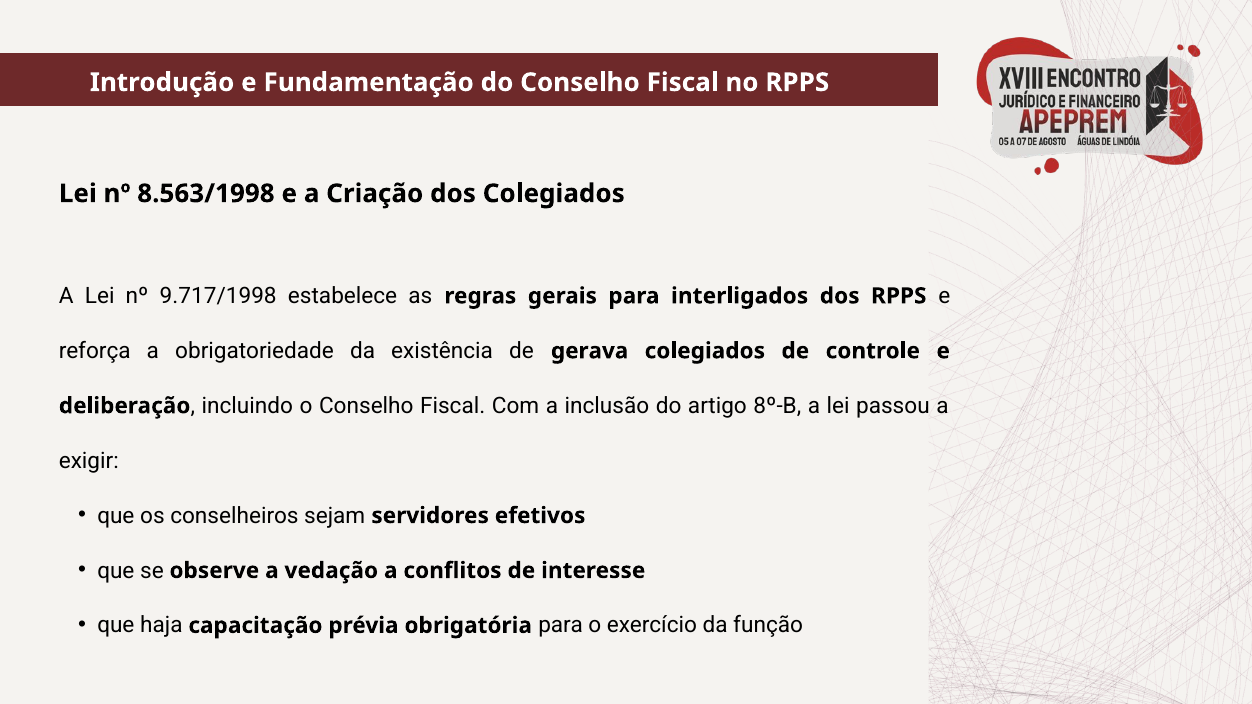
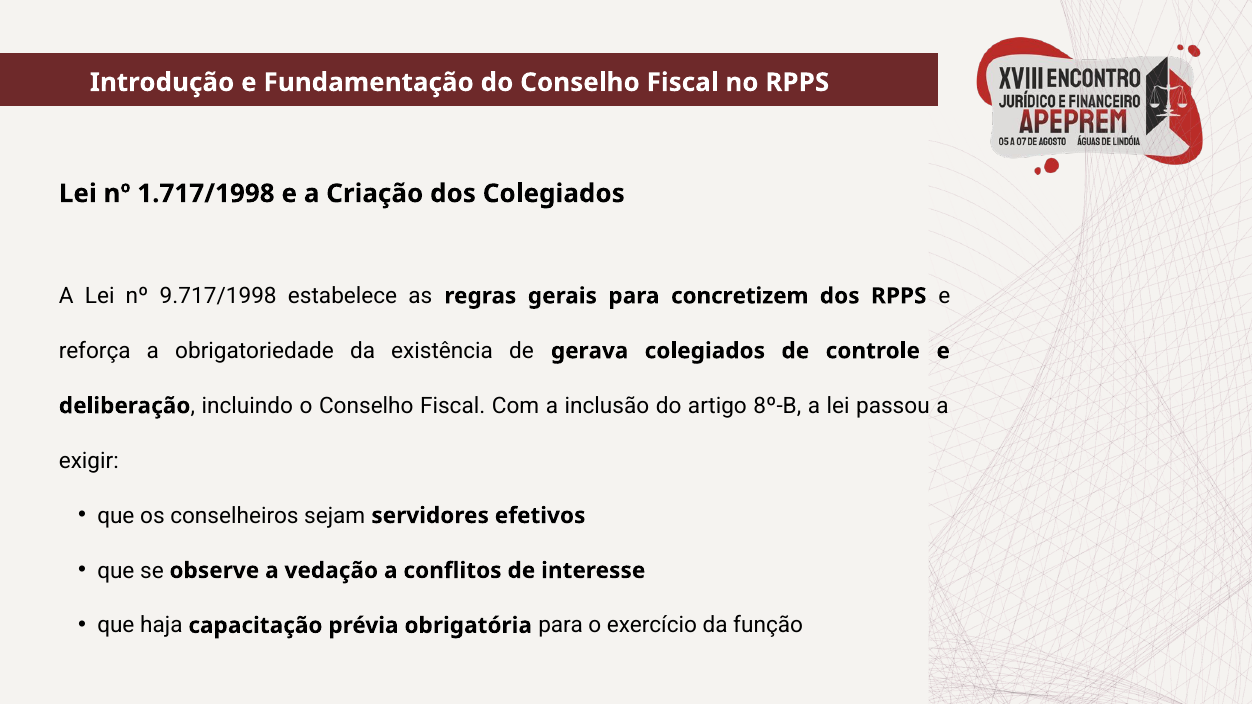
8.563/1998: 8.563/1998 -> 1.717/1998
interligados: interligados -> concretizem
